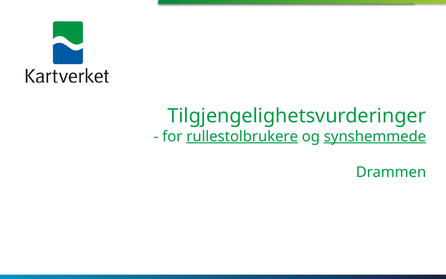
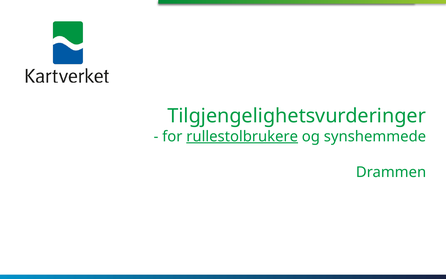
synshemmede underline: present -> none
